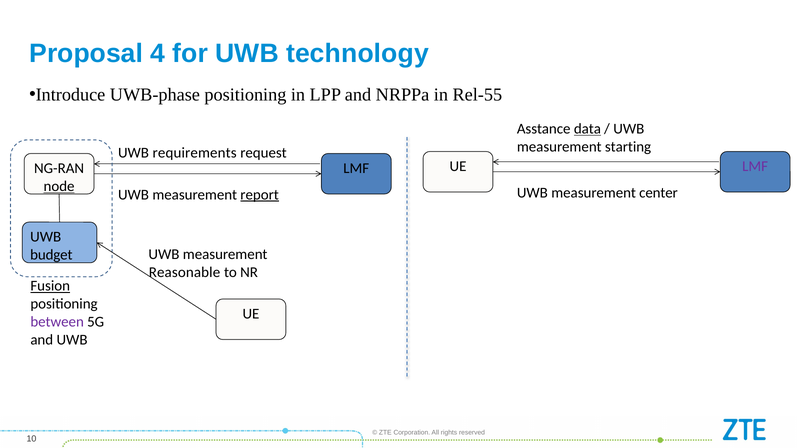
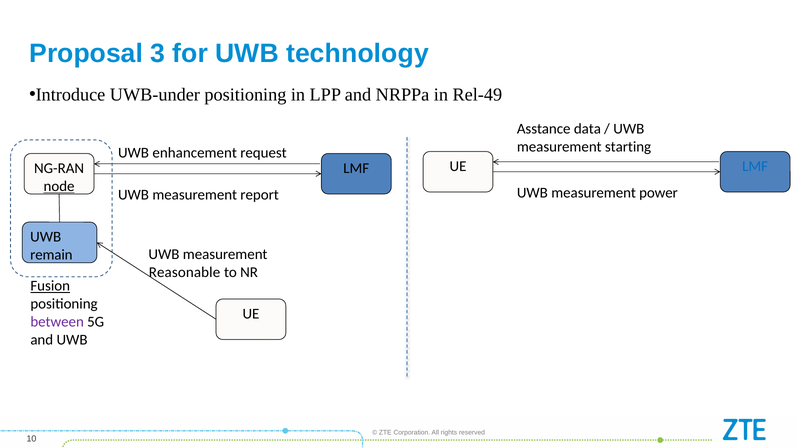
4: 4 -> 3
UWB-phase: UWB-phase -> UWB-under
Rel-55: Rel-55 -> Rel-49
data underline: present -> none
requirements: requirements -> enhancement
LMF at (755, 167) colour: purple -> blue
center: center -> power
report underline: present -> none
budget: budget -> remain
